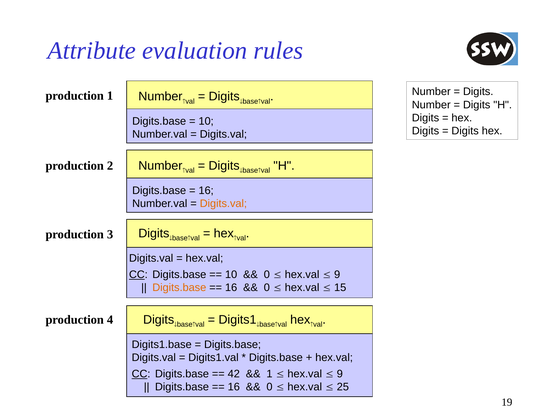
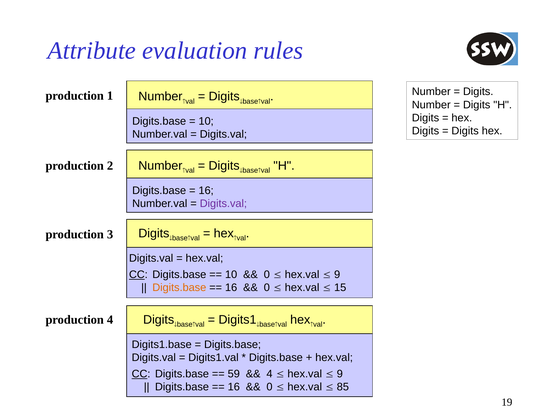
Digits.val at (223, 204) colour: orange -> purple
42: 42 -> 59
1 at (270, 374): 1 -> 4
25: 25 -> 85
